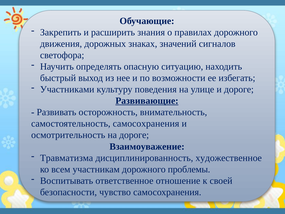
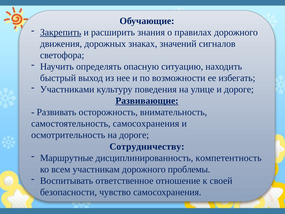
Закрепить underline: none -> present
Взаимоуважение: Взаимоуважение -> Сотрудничеству
Травматизма: Травматизма -> Маршрутные
художественное: художественное -> компетентность
